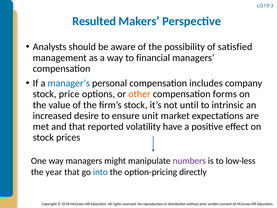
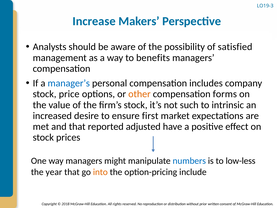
Resulted: Resulted -> Increase
financial: financial -> benefits
until: until -> such
unit: unit -> first
volatility: volatility -> adjusted
numbers colour: purple -> blue
into colour: blue -> orange
directly: directly -> include
